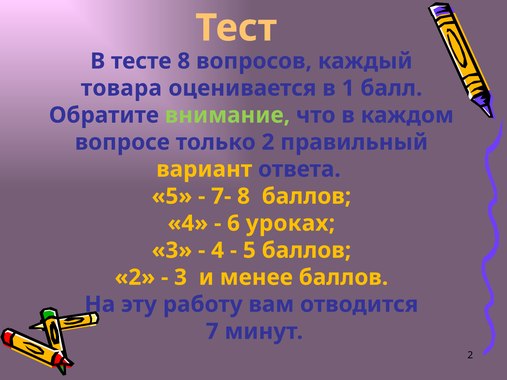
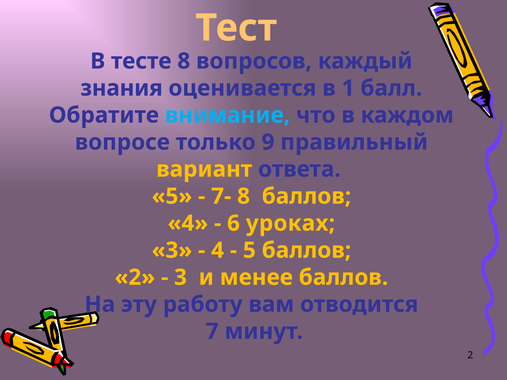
товара: товара -> знания
внимание colour: light green -> light blue
только 2: 2 -> 9
